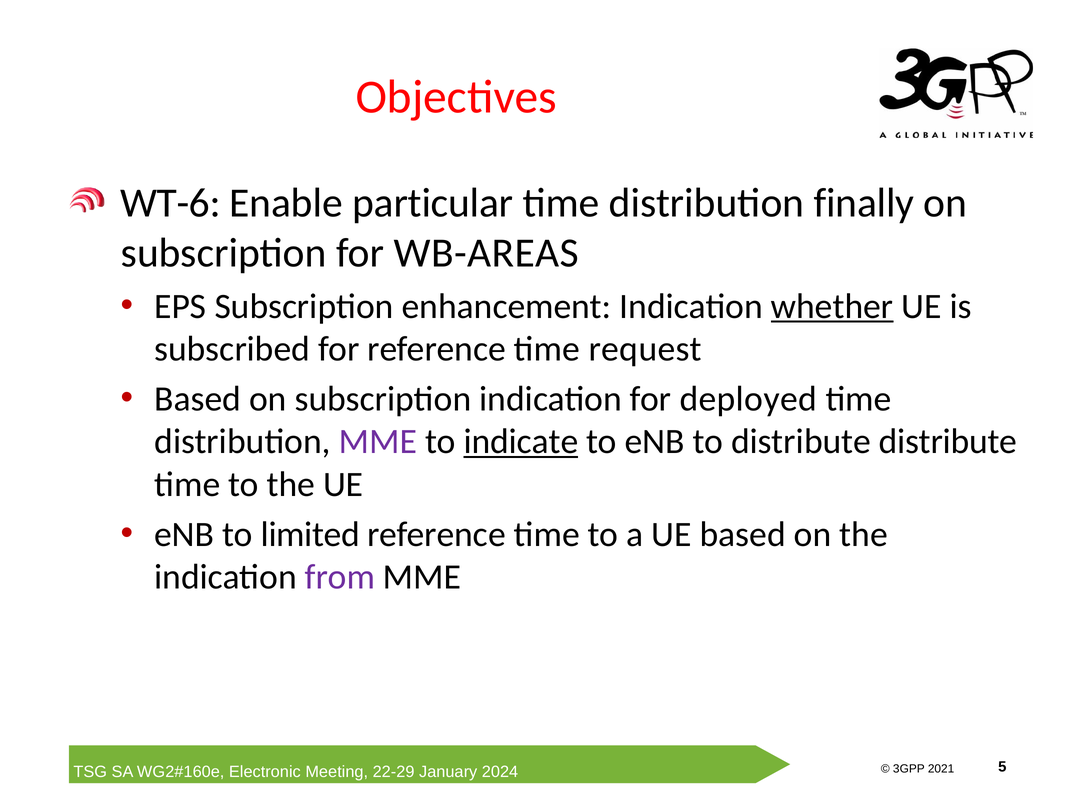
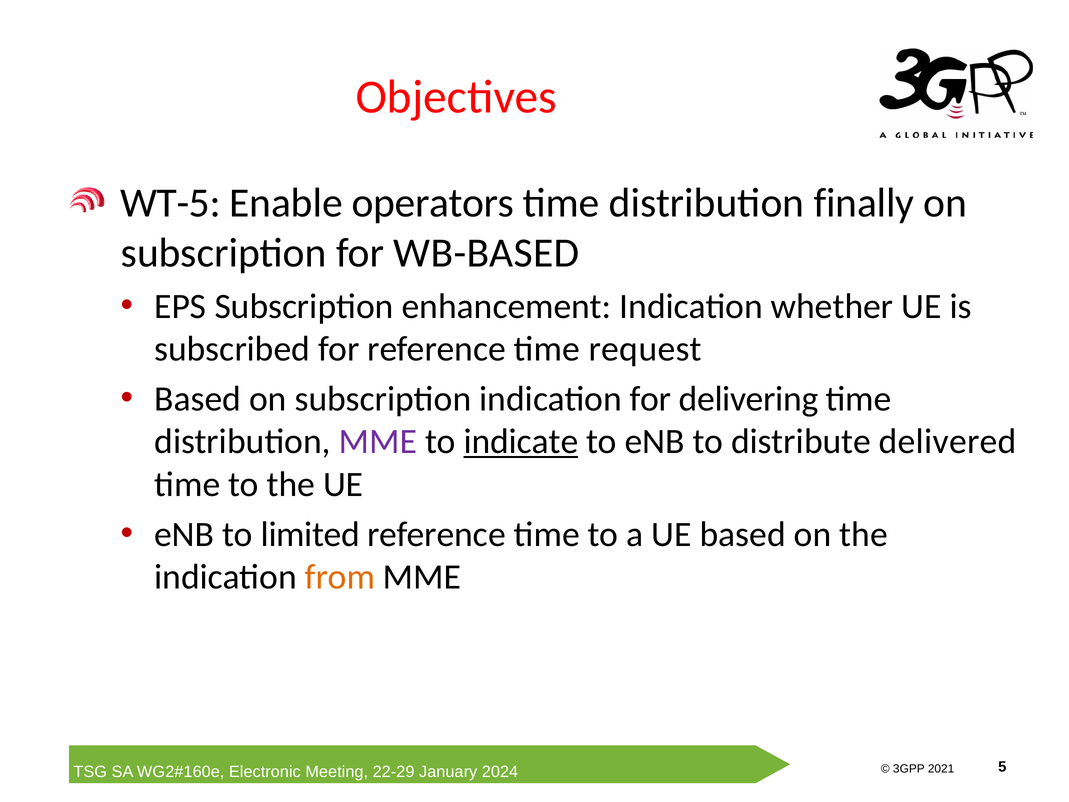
WT-6: WT-6 -> WT-5
particular: particular -> operators
WB-AREAS: WB-AREAS -> WB-BASED
whether underline: present -> none
deployed: deployed -> delivering
distribute distribute: distribute -> delivered
from colour: purple -> orange
